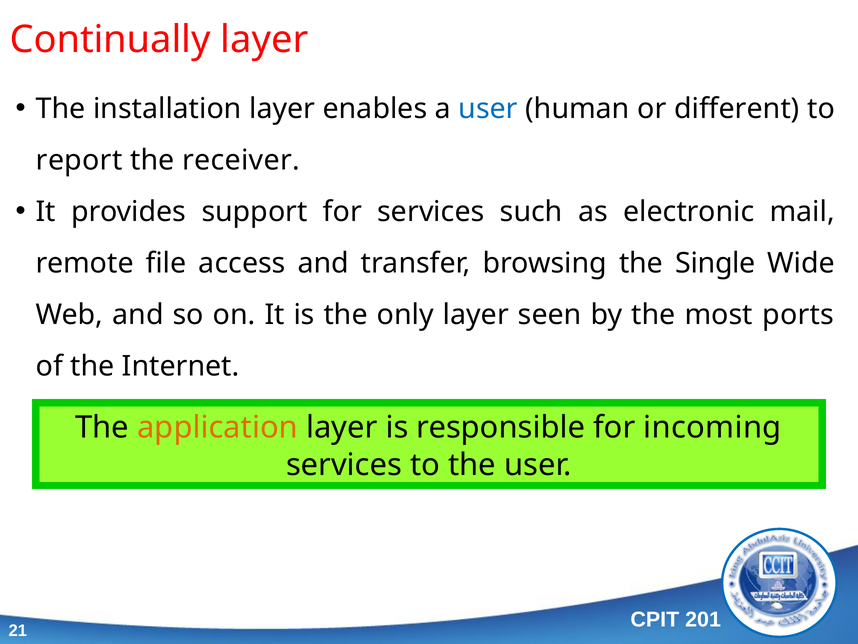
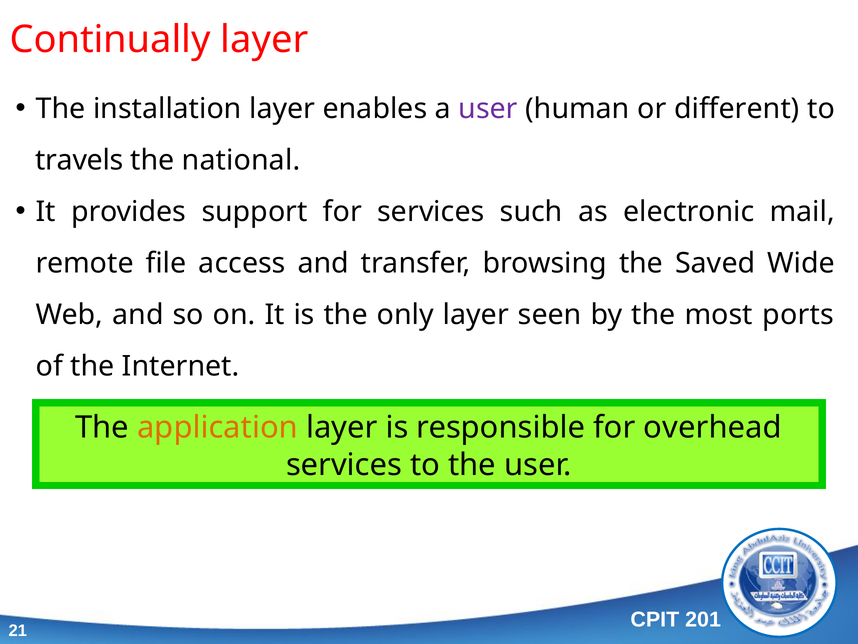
user at (488, 109) colour: blue -> purple
report: report -> travels
receiver: receiver -> national
Single: Single -> Saved
incoming: incoming -> overhead
